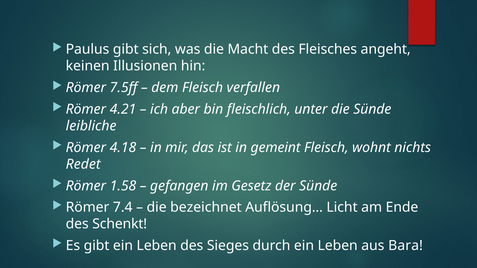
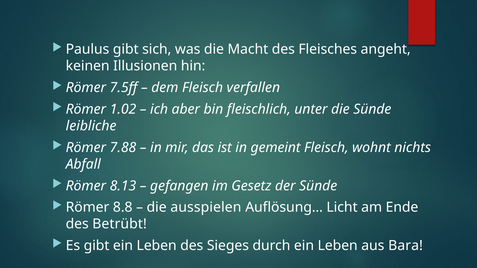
4.21: 4.21 -> 1.02
4.18: 4.18 -> 7.88
Redet: Redet -> Abfall
1.58: 1.58 -> 8.13
7.4: 7.4 -> 8.8
bezeichnet: bezeichnet -> ausspielen
Schenkt: Schenkt -> Betrübt
